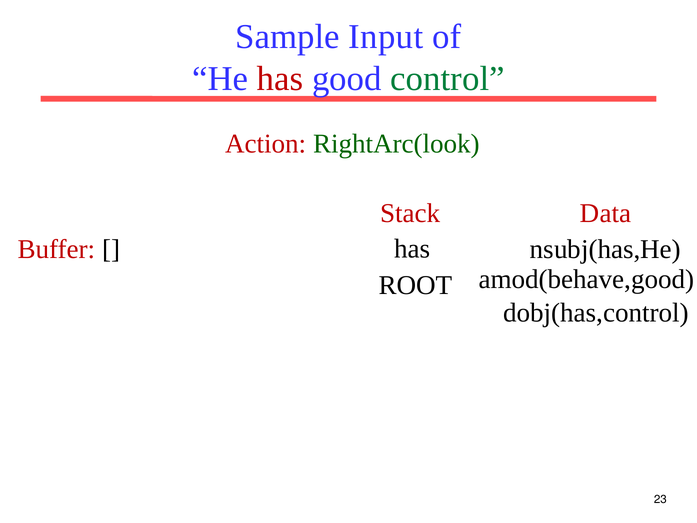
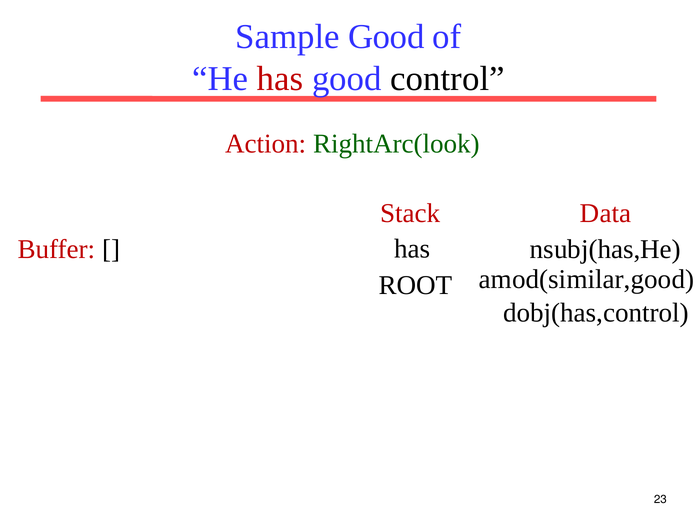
Sample Input: Input -> Good
control colour: green -> black
amod(behave,good: amod(behave,good -> amod(similar,good
